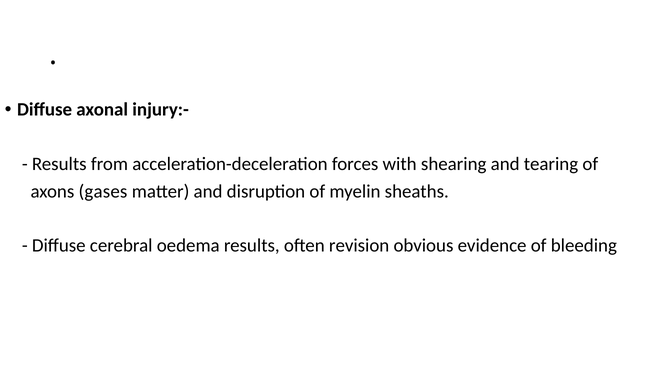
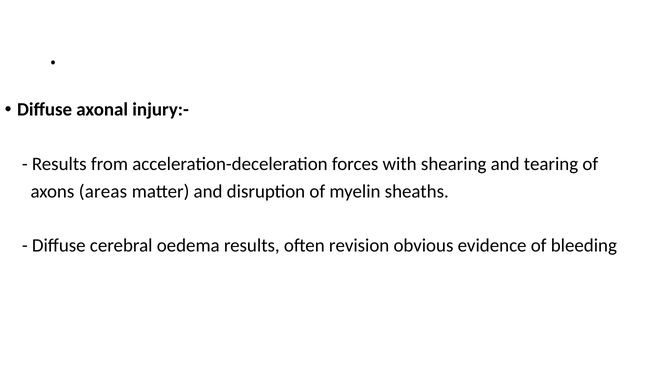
gases: gases -> areas
